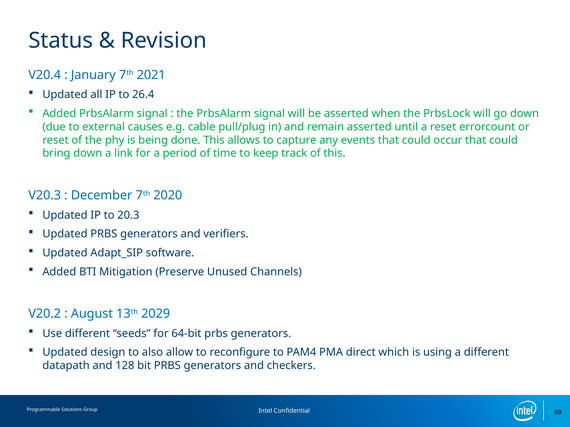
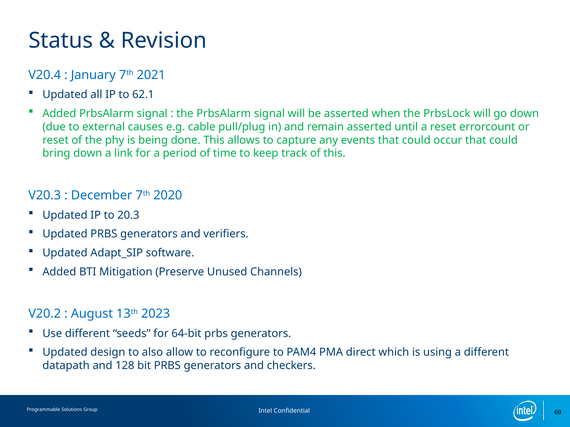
26.4: 26.4 -> 62.1
2029: 2029 -> 2023
